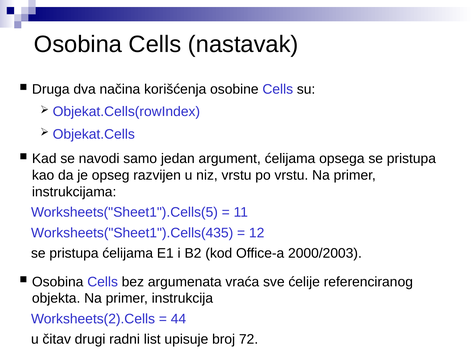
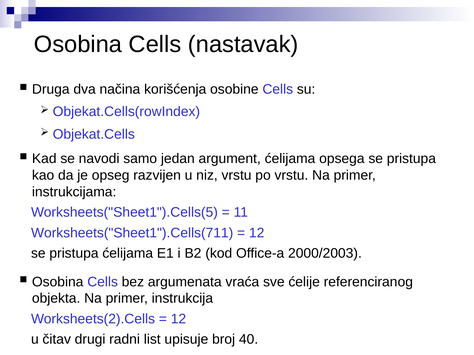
Worksheets("Sheet1").Cells(435: Worksheets("Sheet1").Cells(435 -> Worksheets("Sheet1").Cells(711
44 at (178, 319): 44 -> 12
72: 72 -> 40
